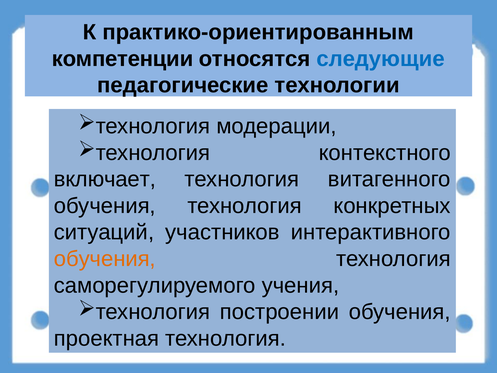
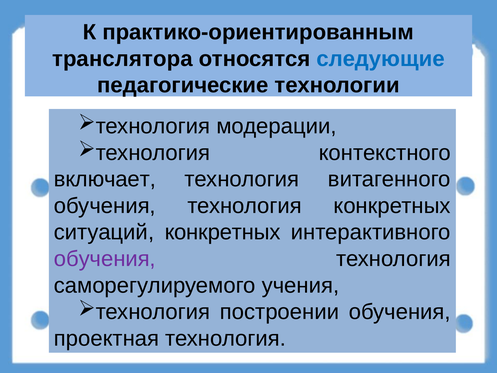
компетенции: компетенции -> транслятора
ситуаций участников: участников -> конкретных
обучения at (105, 259) colour: orange -> purple
